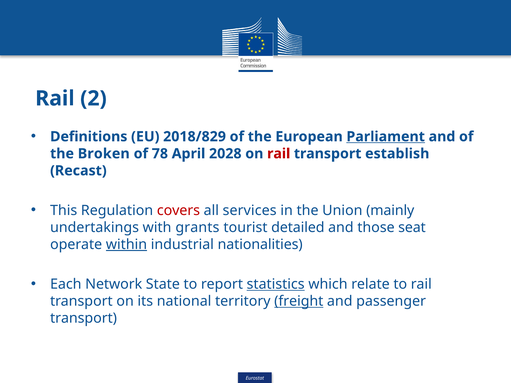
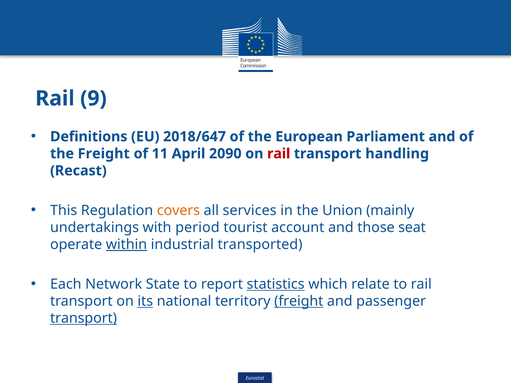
Rail 2: 2 -> 9
2018/829: 2018/829 -> 2018/647
Parliament underline: present -> none
the Broken: Broken -> Freight
78: 78 -> 11
2028: 2028 -> 2090
establish: establish -> handling
covers colour: red -> orange
grants: grants -> period
detailed: detailed -> account
nationalities: nationalities -> transported
its underline: none -> present
transport at (84, 318) underline: none -> present
